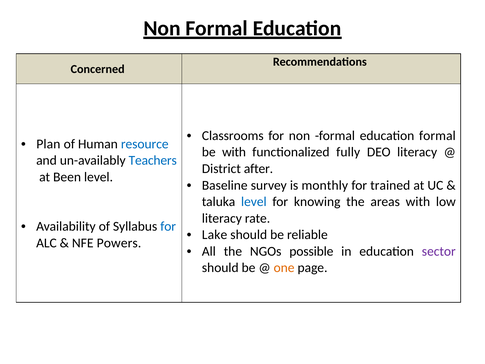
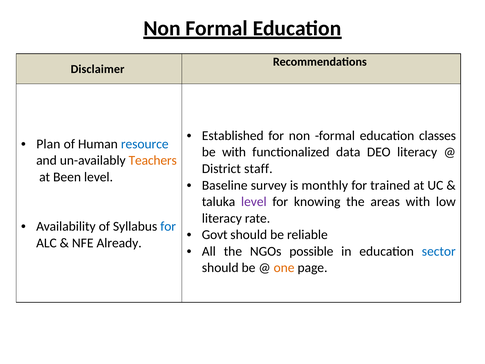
Concerned: Concerned -> Disclaimer
Classrooms: Classrooms -> Established
education formal: formal -> classes
fully: fully -> data
Teachers colour: blue -> orange
after: after -> staff
level at (254, 202) colour: blue -> purple
Lake: Lake -> Govt
Powers: Powers -> Already
sector colour: purple -> blue
